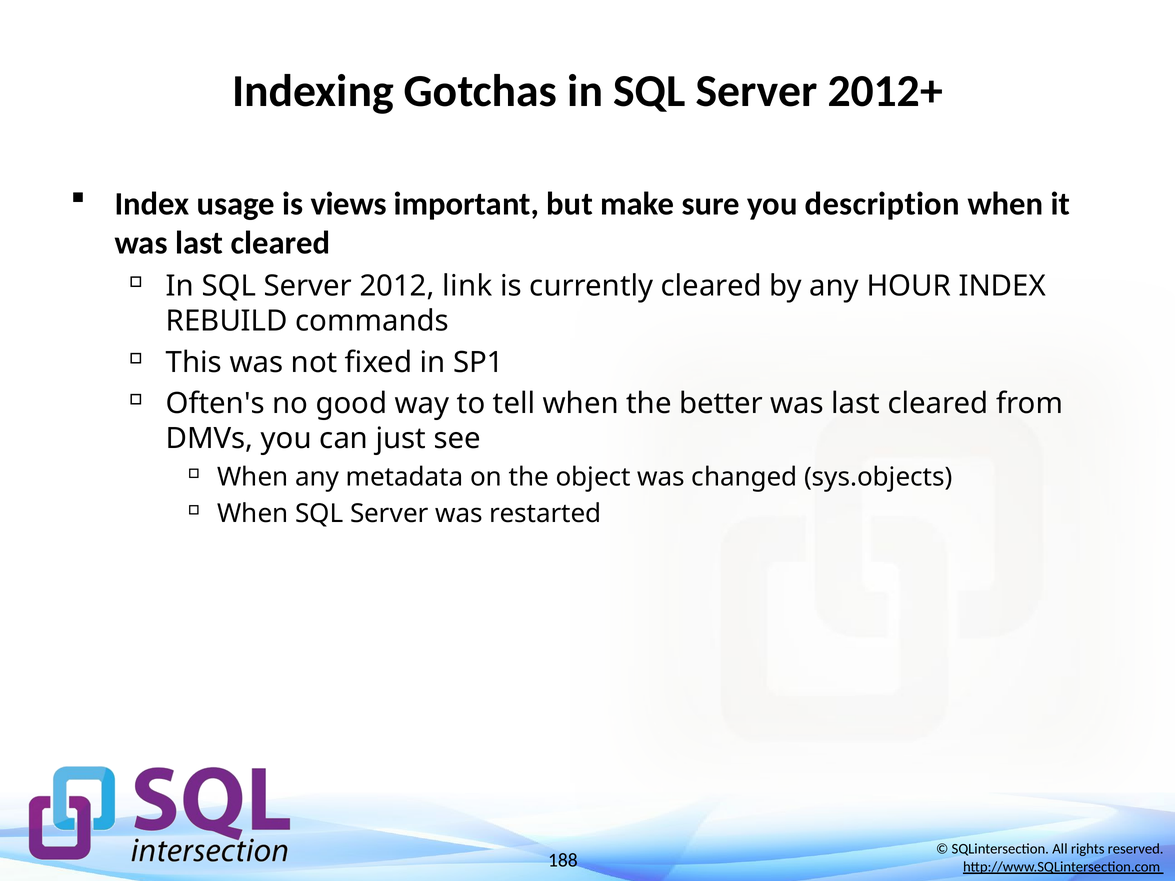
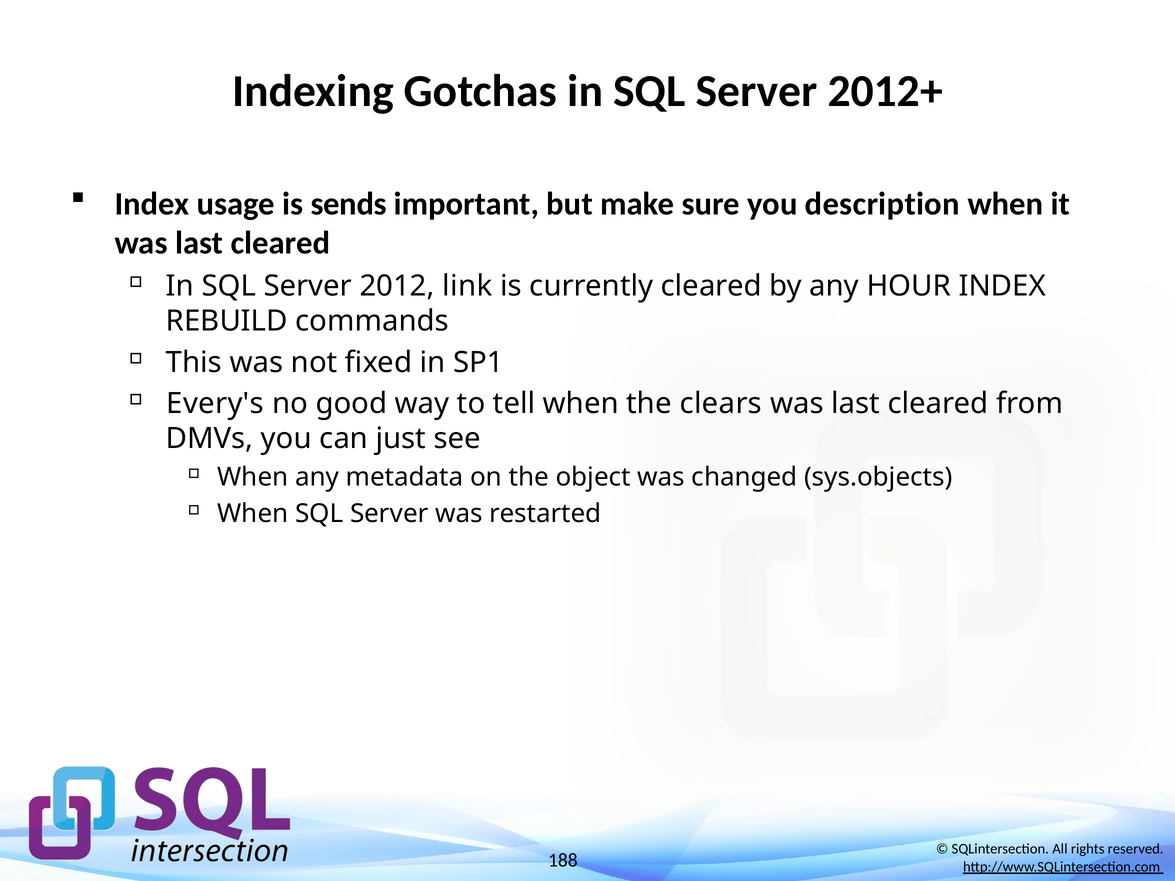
views: views -> sends
Often's: Often's -> Every's
better: better -> clears
